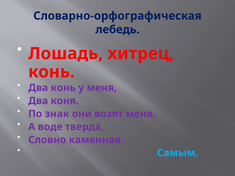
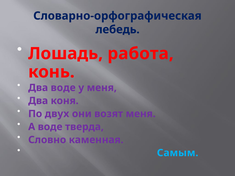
хитрец: хитрец -> работа
Два конь: конь -> воде
знак: знак -> двух
